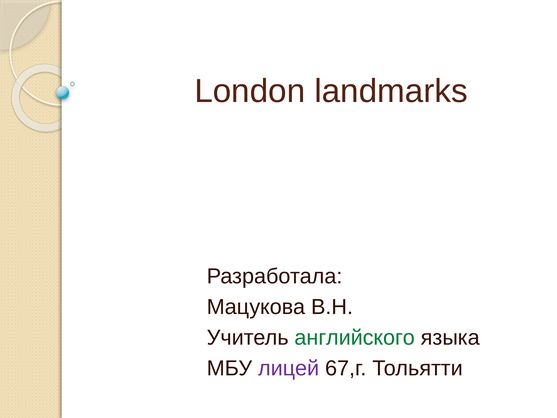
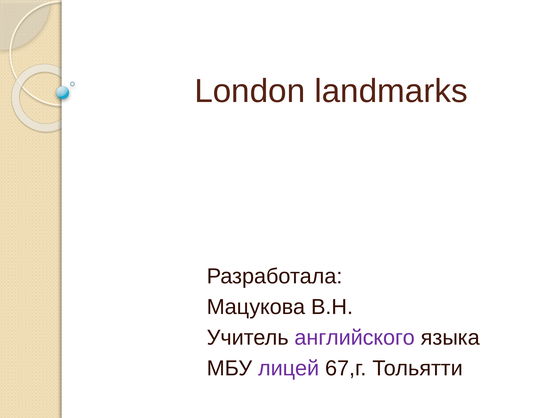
английского colour: green -> purple
